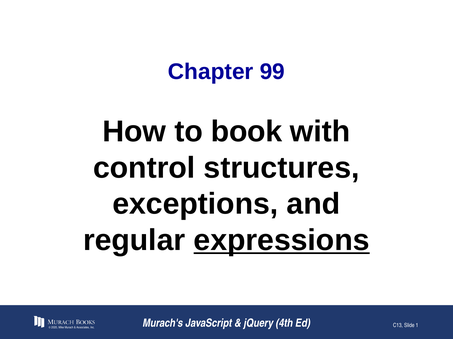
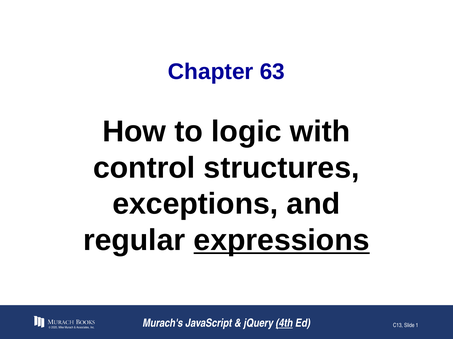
99: 99 -> 63
book: book -> logic
4th underline: none -> present
